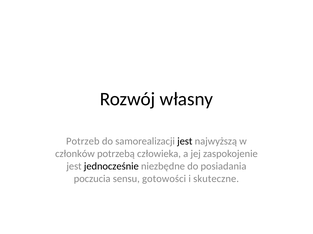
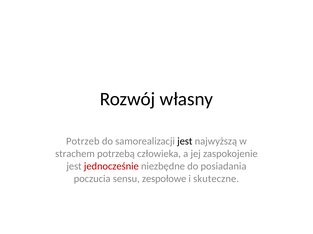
członków: członków -> strachem
jednocześnie colour: black -> red
gotowości: gotowości -> zespołowe
